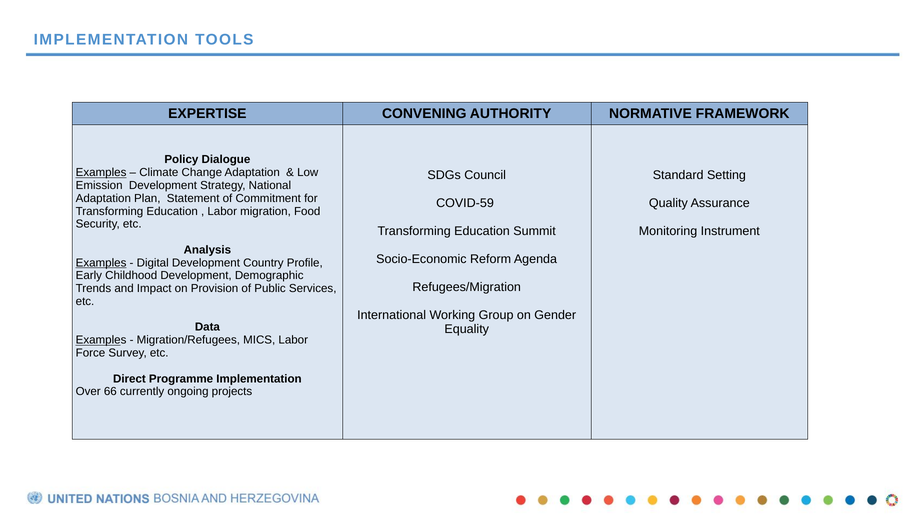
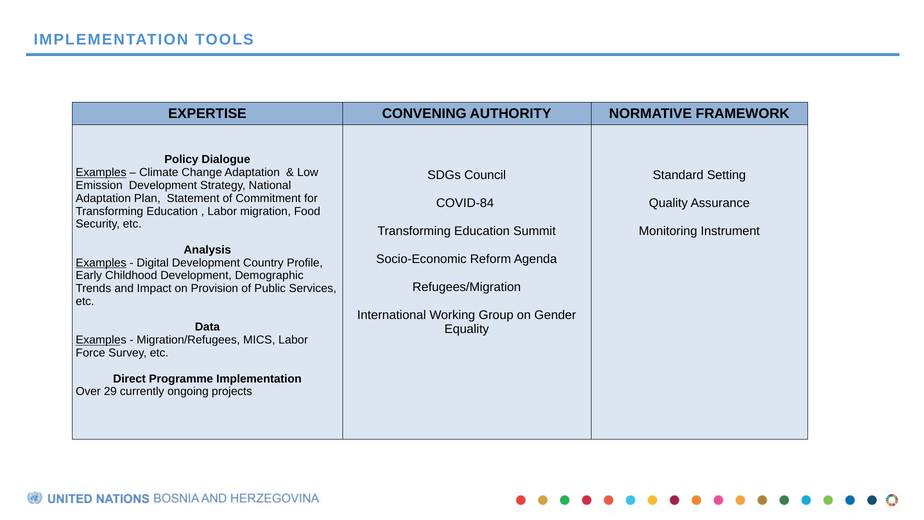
COVID-59: COVID-59 -> COVID-84
66: 66 -> 29
